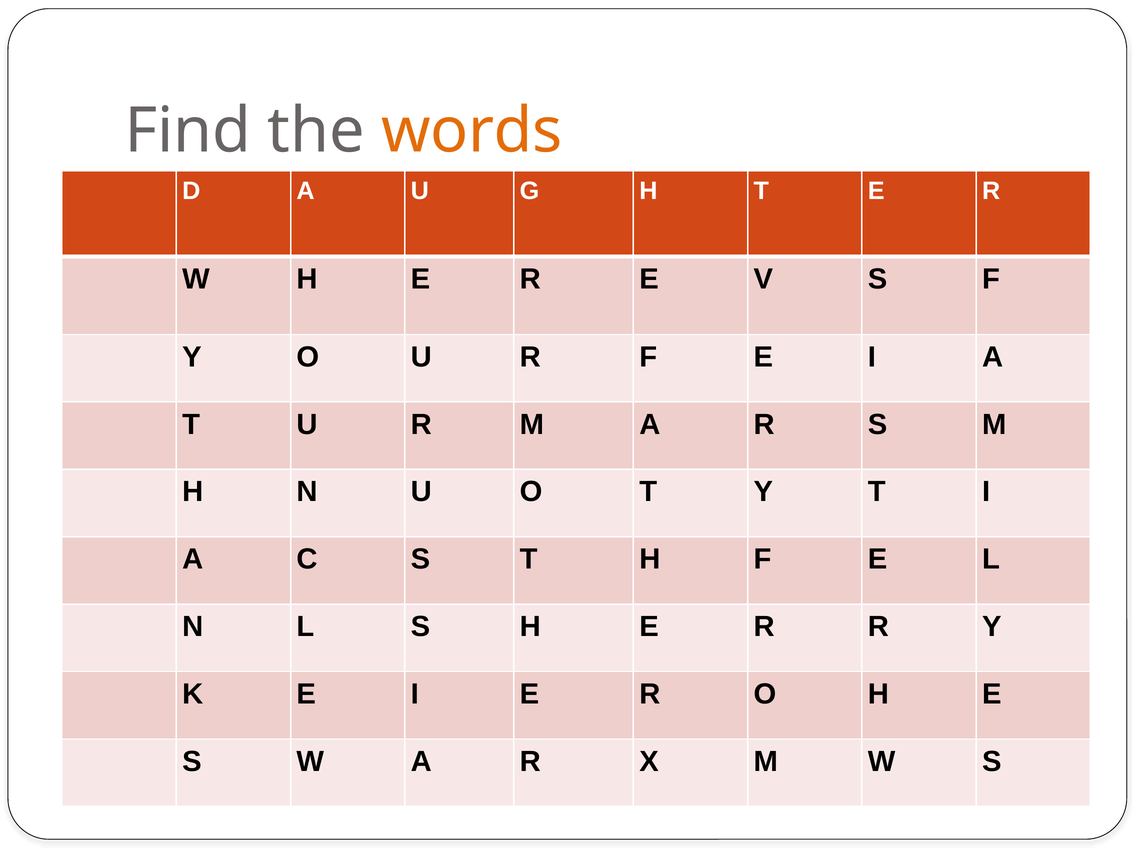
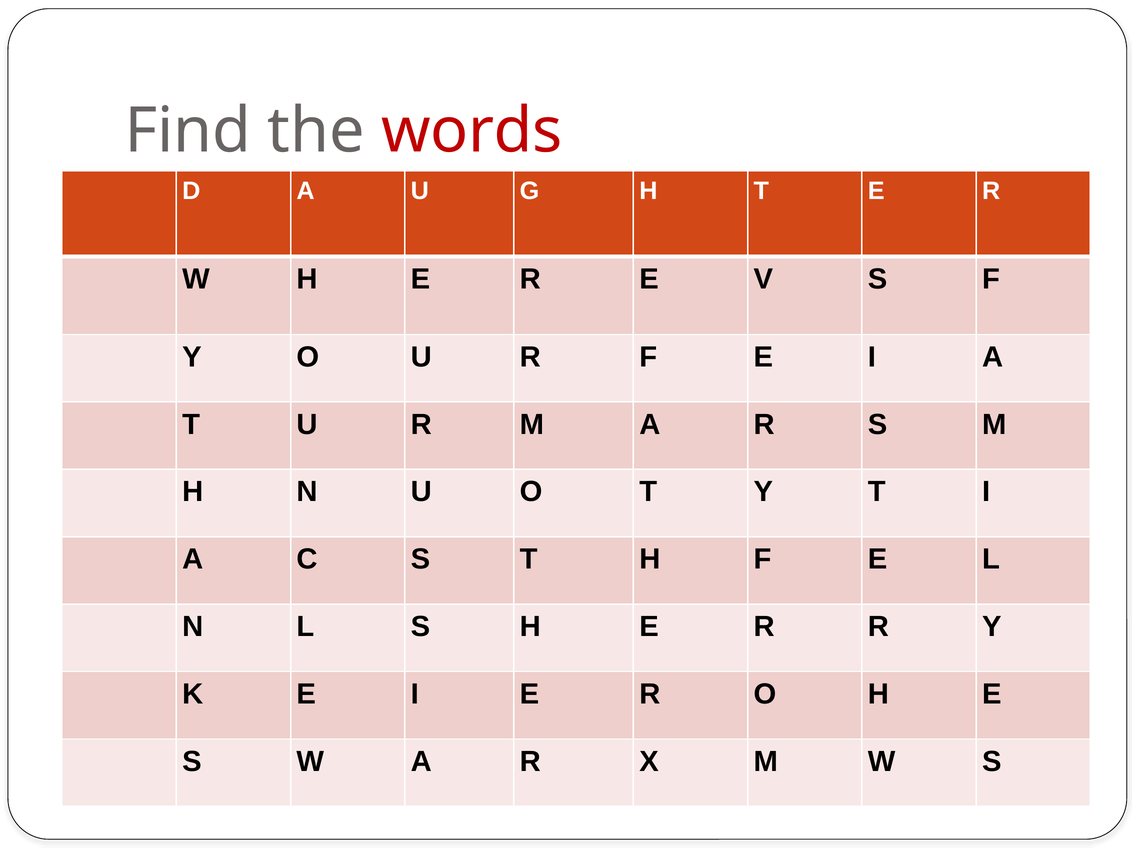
words colour: orange -> red
